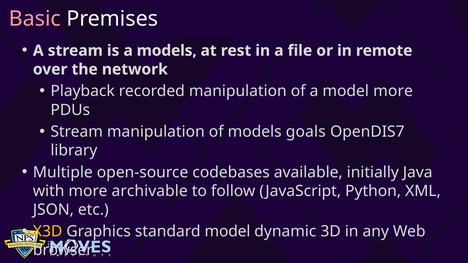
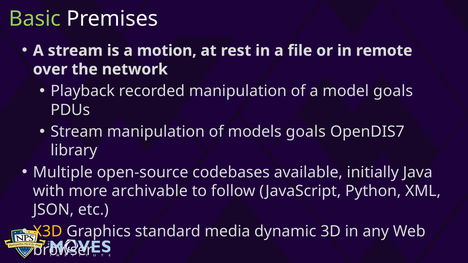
Basic colour: pink -> light green
a models: models -> motion
model more: more -> goals
standard model: model -> media
